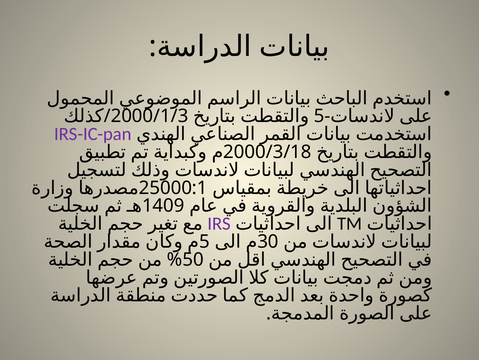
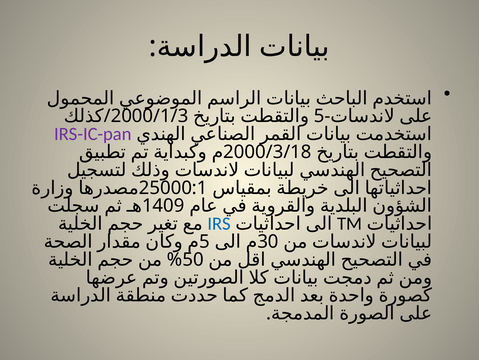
IRS colour: purple -> blue
